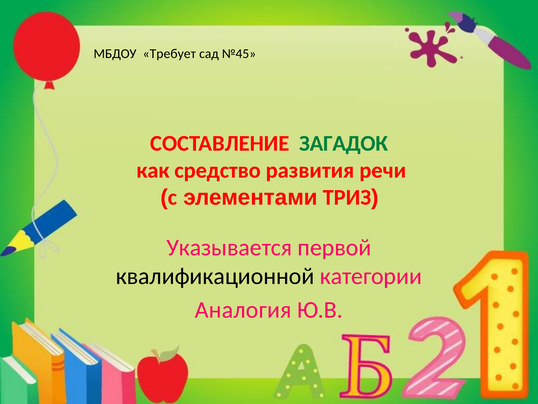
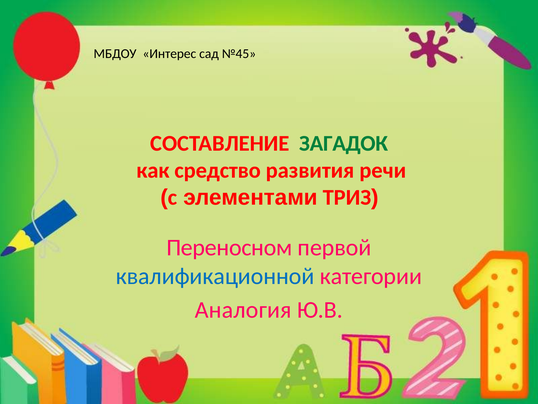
Требует: Требует -> Интерес
Указывается: Указывается -> Переносном
квалификационной colour: black -> blue
